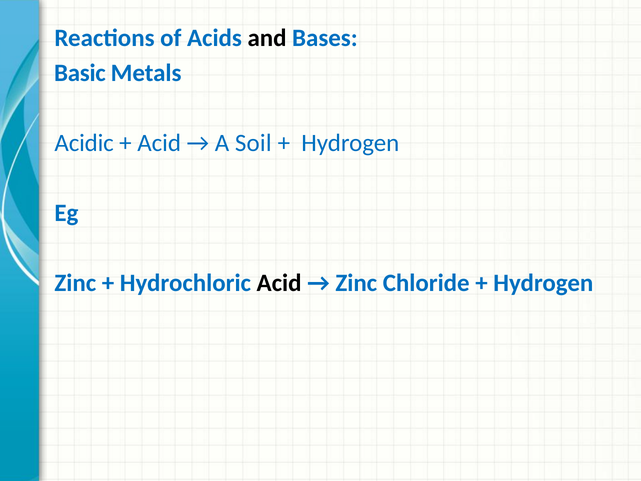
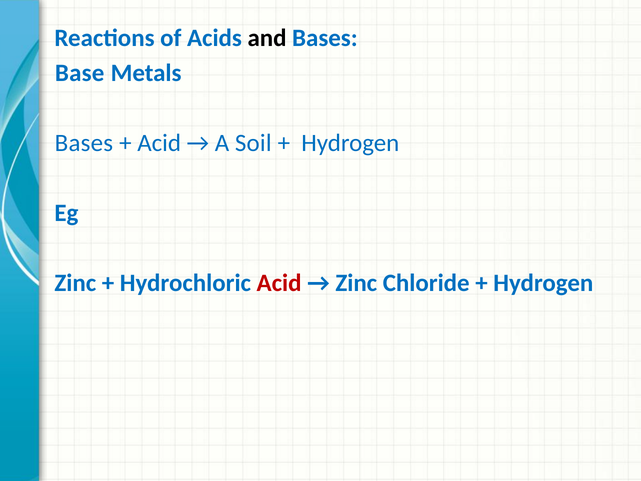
Basic: Basic -> Base
Acidic at (84, 143): Acidic -> Bases
Acid at (279, 283) colour: black -> red
